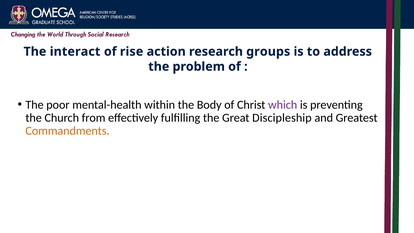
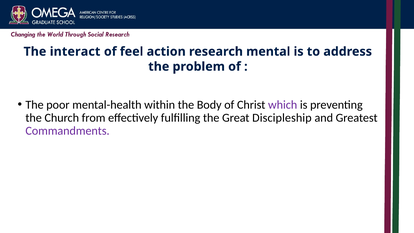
rise: rise -> feel
groups: groups -> mental
Commandments colour: orange -> purple
